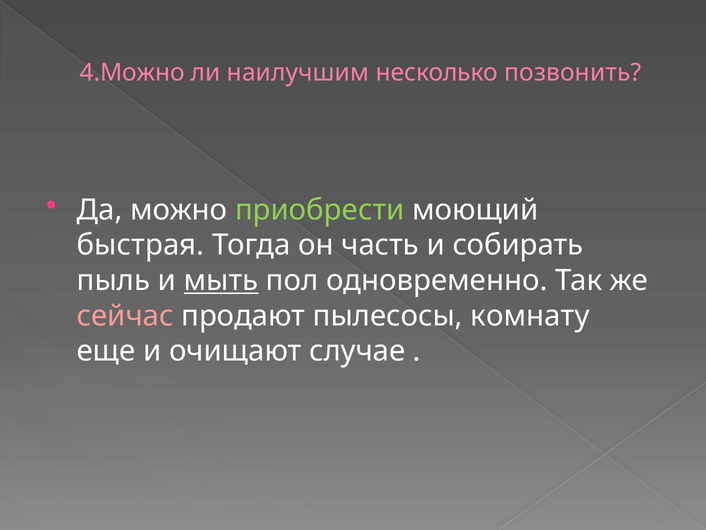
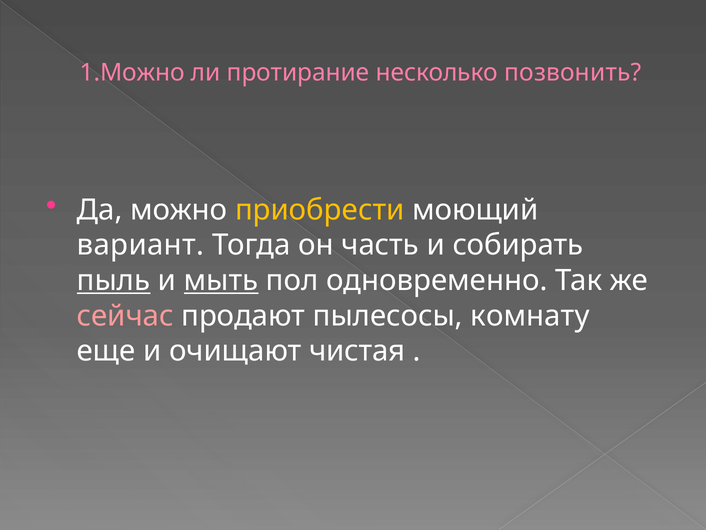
4.Можно: 4.Можно -> 1.Можно
наилучшим: наилучшим -> протирание
приобрести colour: light green -> yellow
быстрая: быстрая -> вариант
пыль underline: none -> present
случае: случае -> чистая
